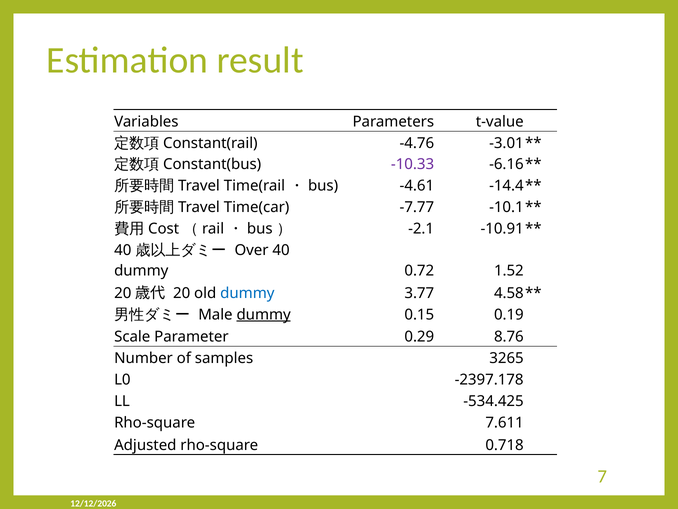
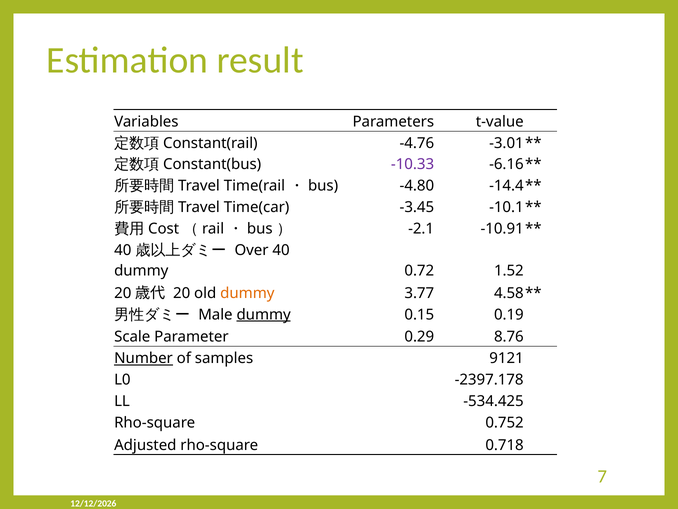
-4.61: -4.61 -> -4.80
-7.77: -7.77 -> -3.45
dummy at (247, 293) colour: blue -> orange
Number underline: none -> present
3265: 3265 -> 9121
7.611: 7.611 -> 0.752
